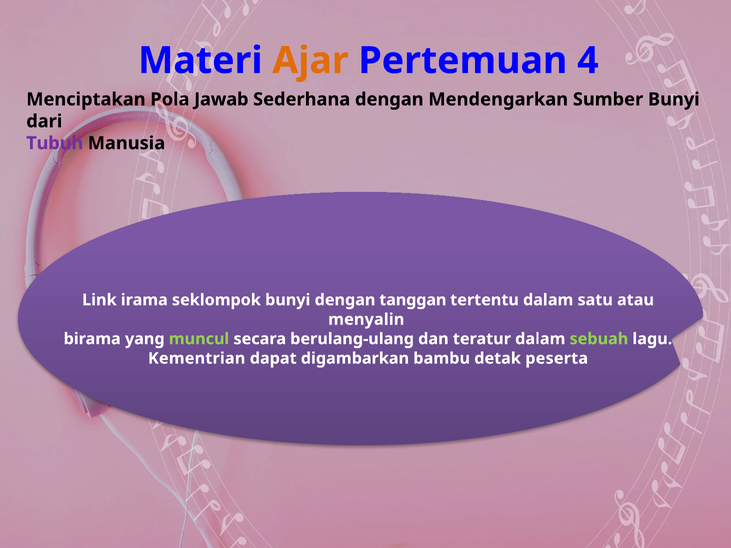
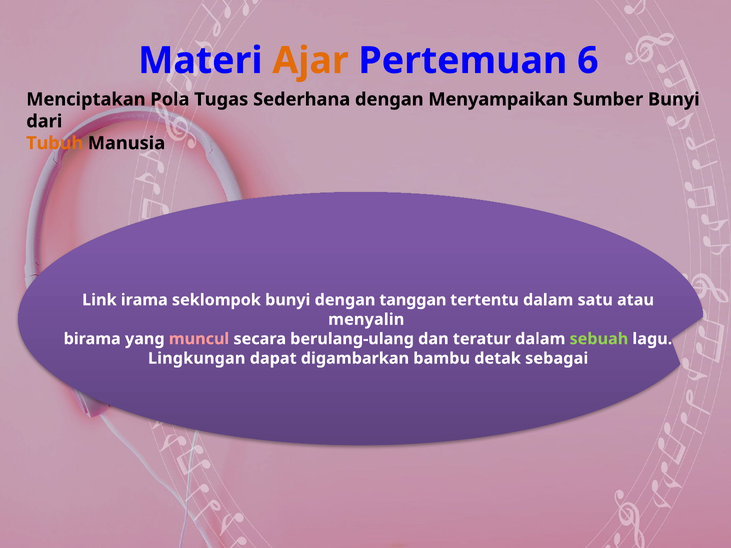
4: 4 -> 6
Jawab: Jawab -> Tugas
Mendengarkan: Mendengarkan -> Menyampaikan
Tubuh colour: purple -> orange
muncul colour: light green -> pink
Kementrian: Kementrian -> Lingkungan
peserta: peserta -> sebagai
